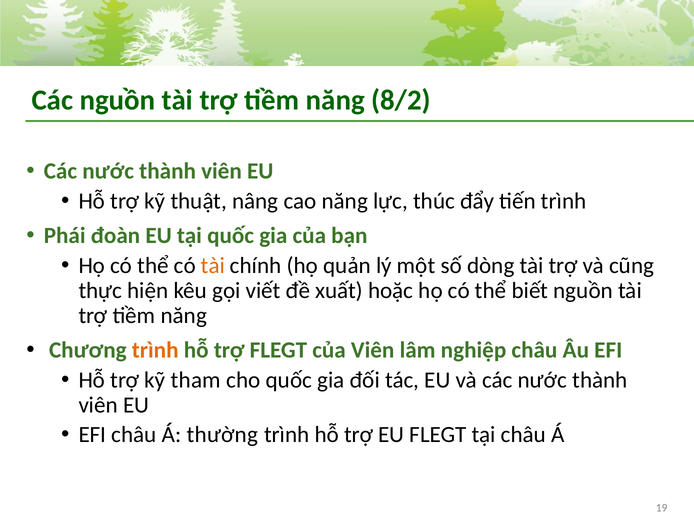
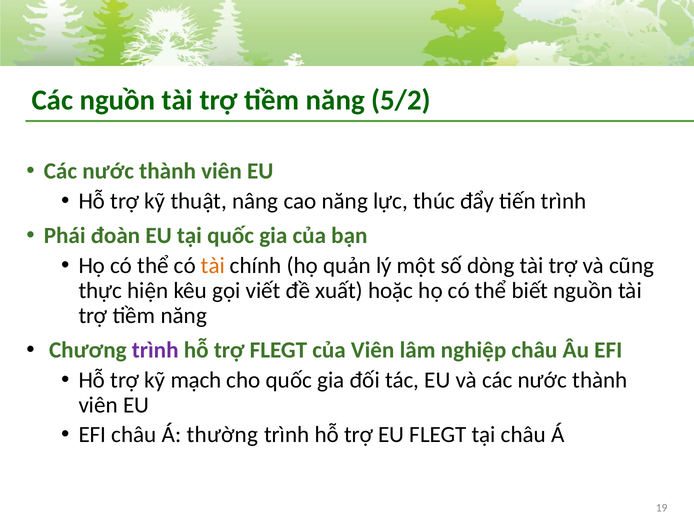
8/2: 8/2 -> 5/2
trình at (155, 350) colour: orange -> purple
tham: tham -> mạch
